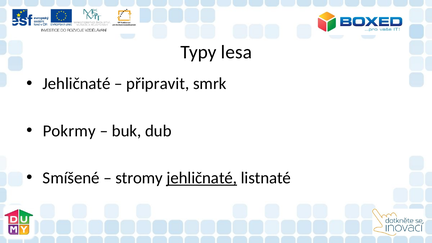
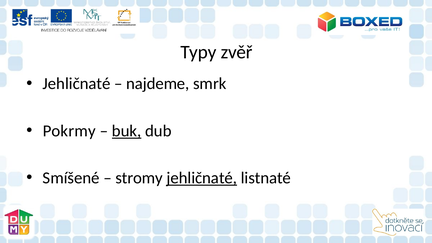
lesa: lesa -> zvěř
připravit: připravit -> najdeme
buk underline: none -> present
